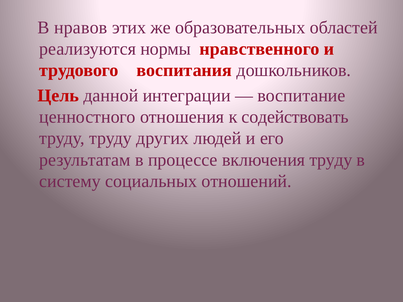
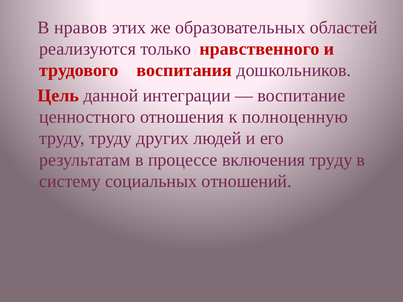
нормы: нормы -> только
содействовать: содействовать -> полноценную
